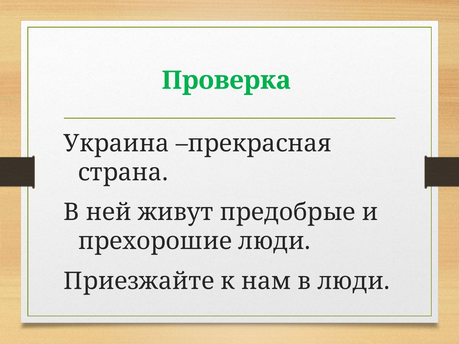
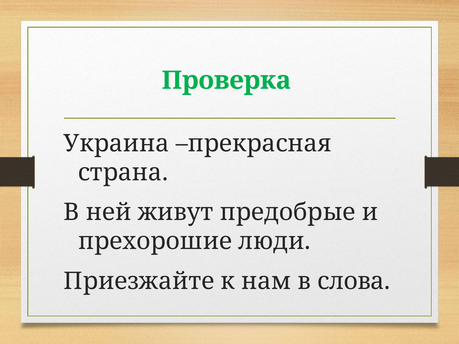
в люди: люди -> слова
